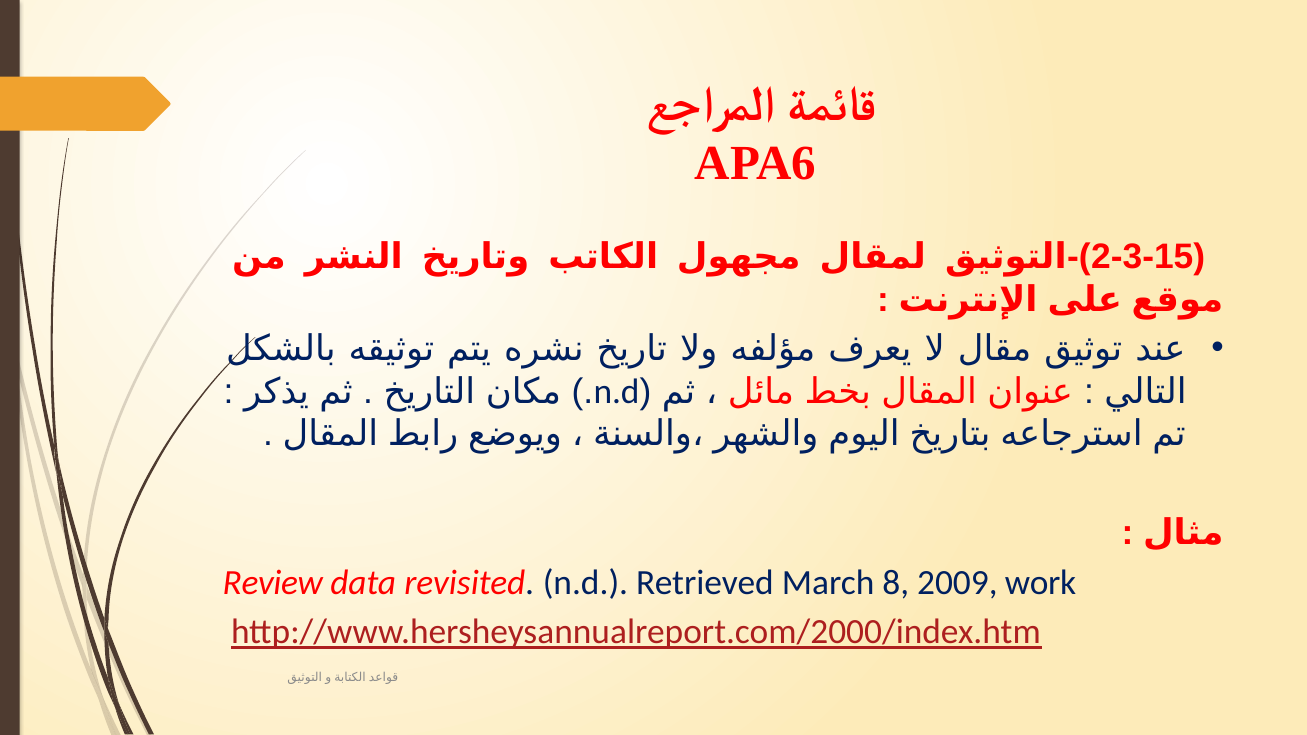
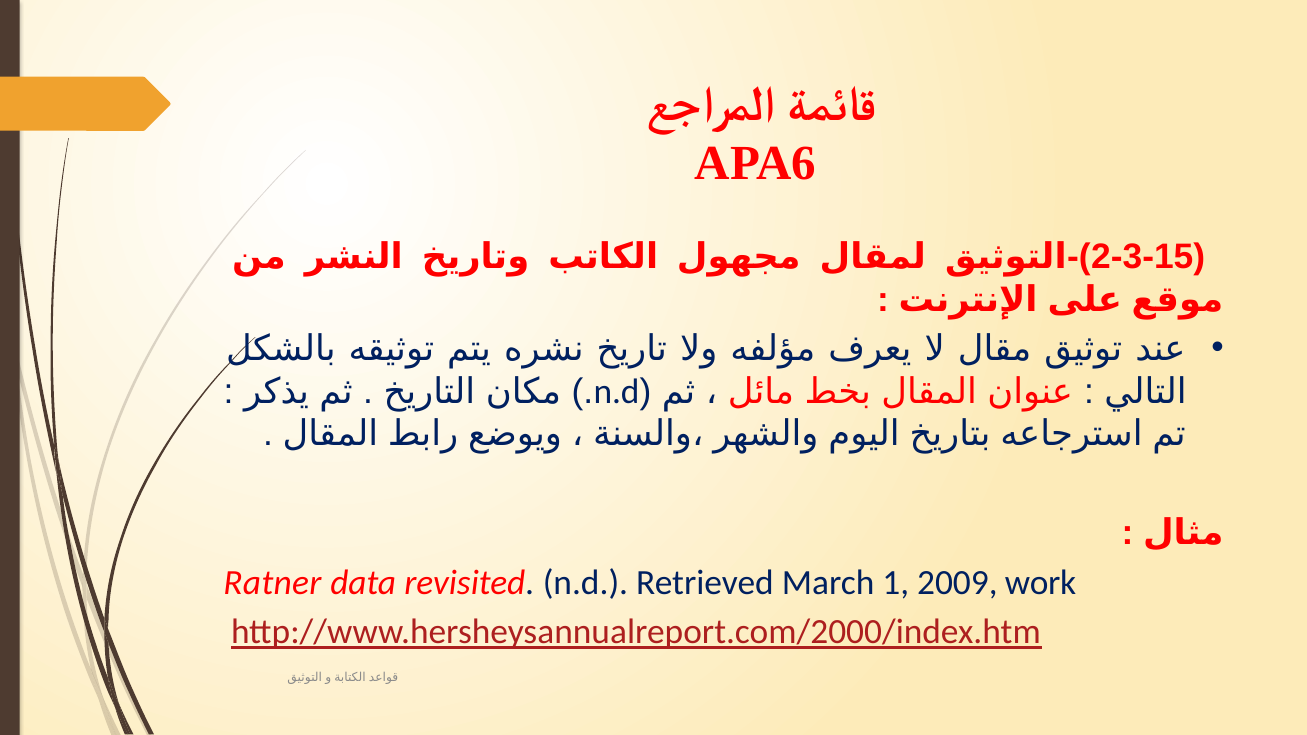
Review: Review -> Ratner
8: 8 -> 1
